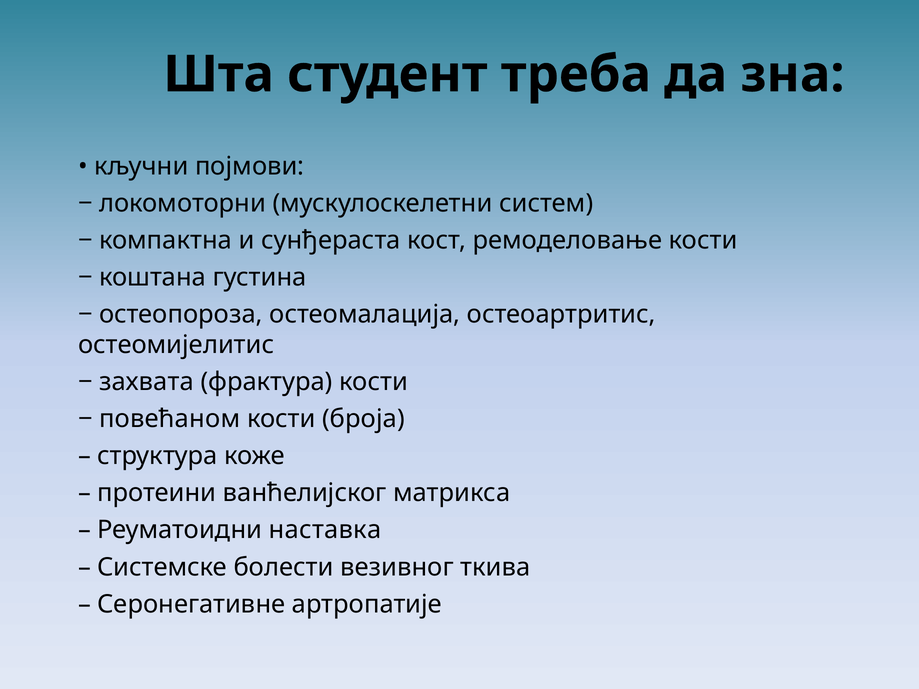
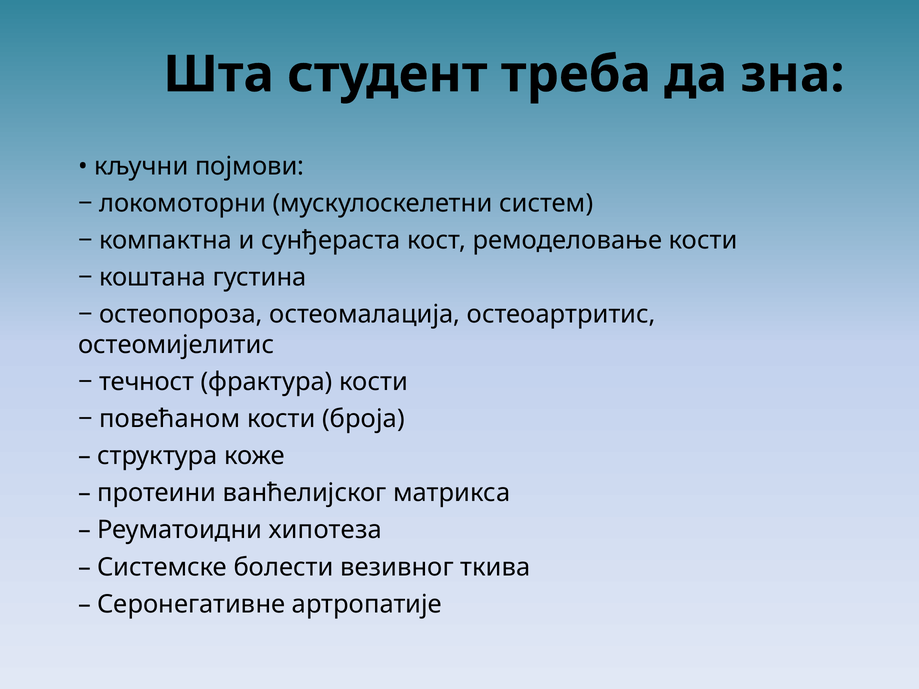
захвата: захвата -> течност
наставка: наставка -> хипотеза
